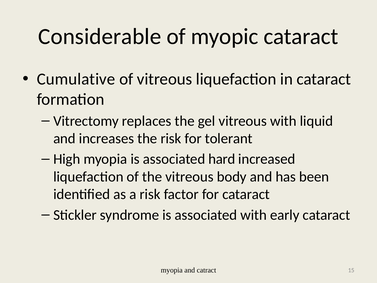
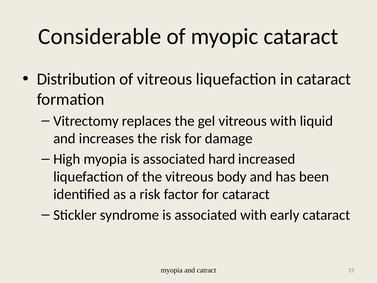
Cumulative: Cumulative -> Distribution
tolerant: tolerant -> damage
